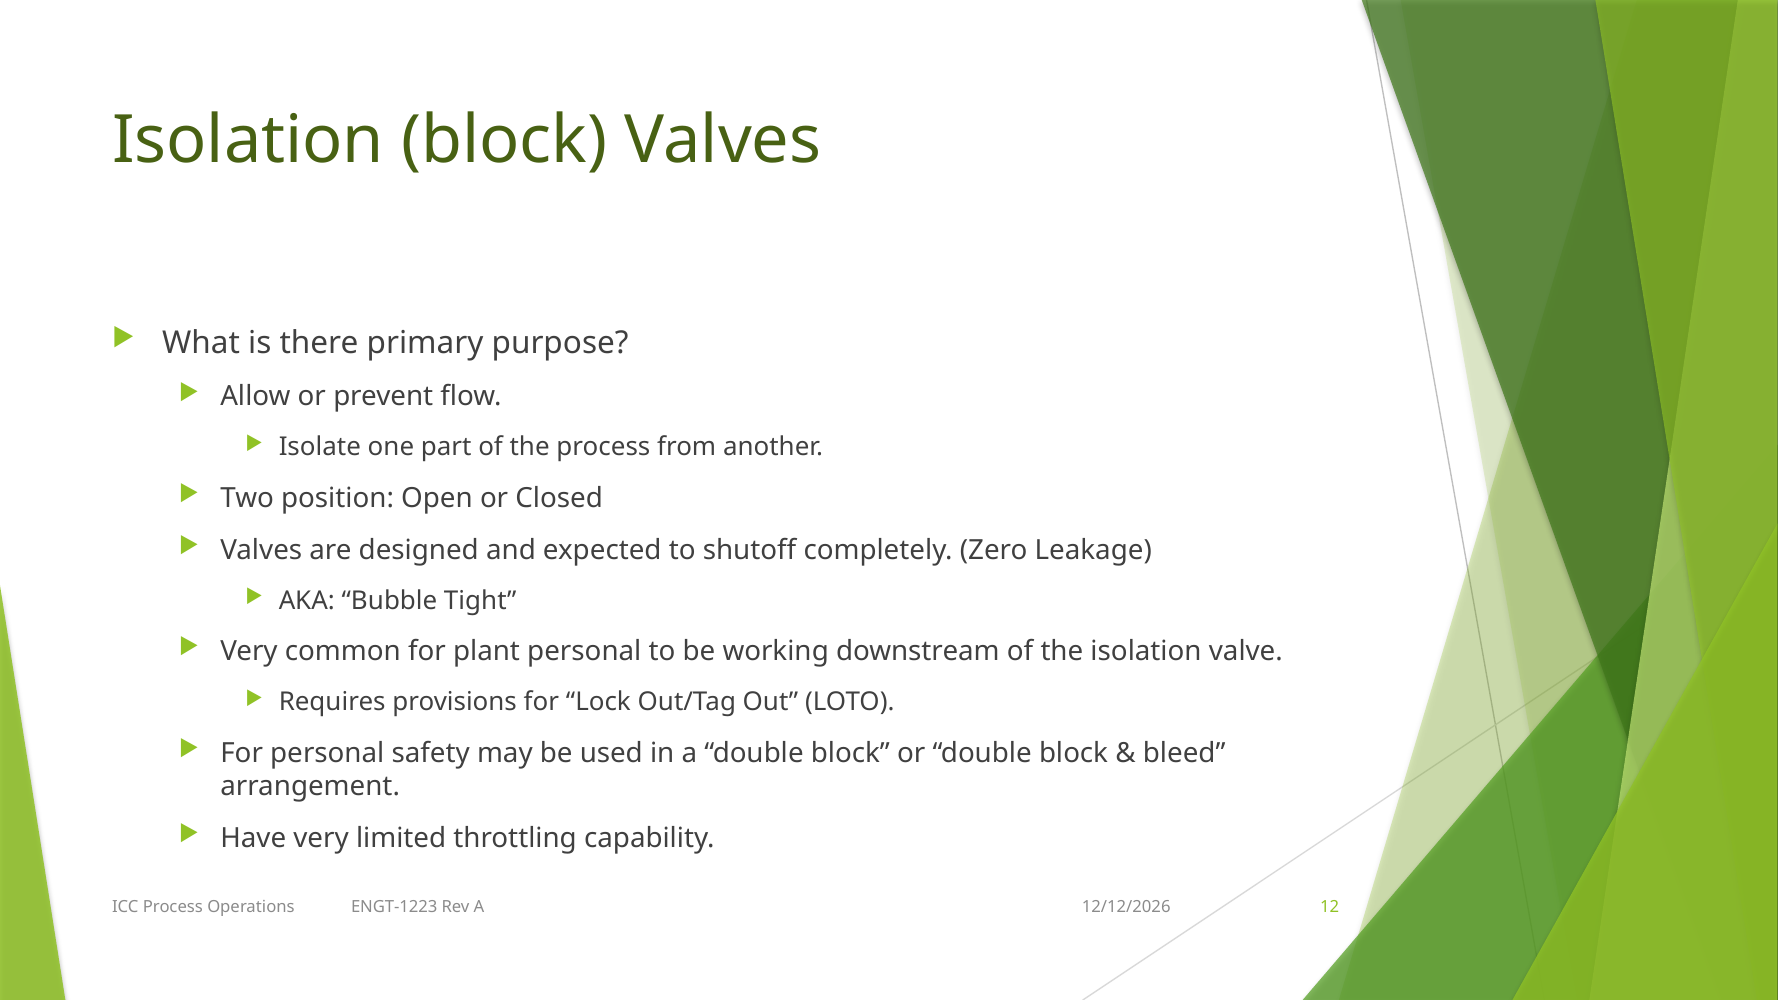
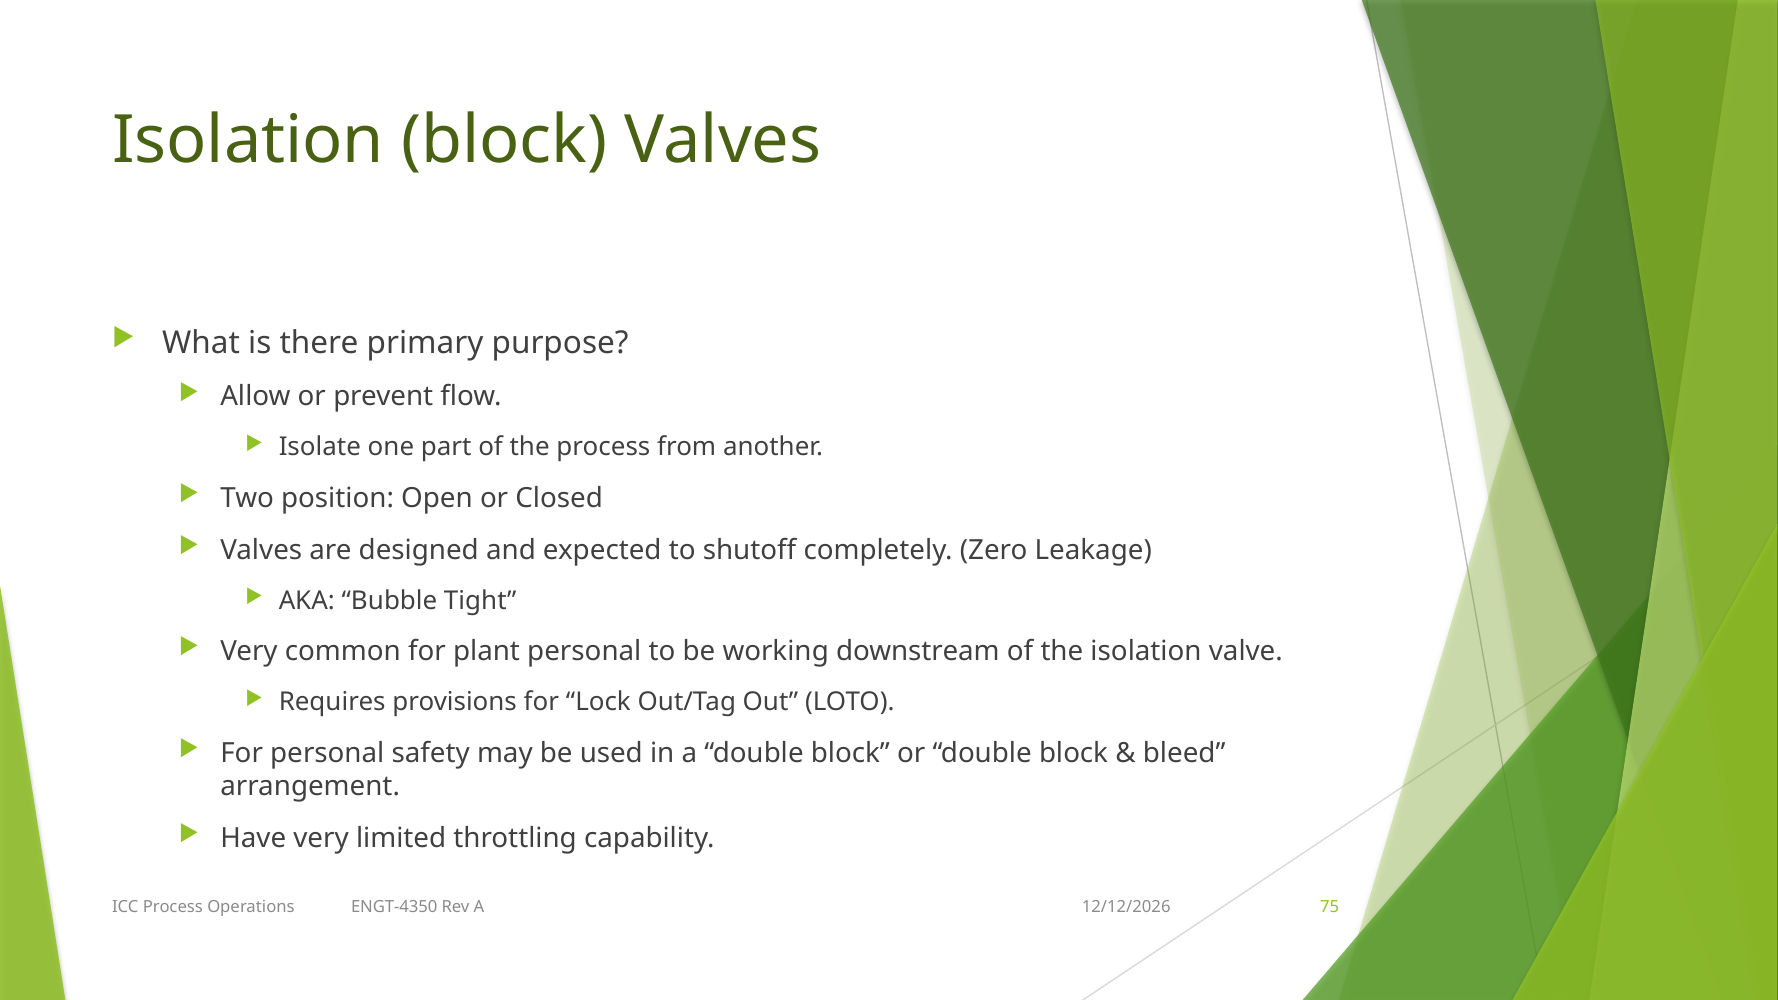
ENGT-1223: ENGT-1223 -> ENGT-4350
12: 12 -> 75
